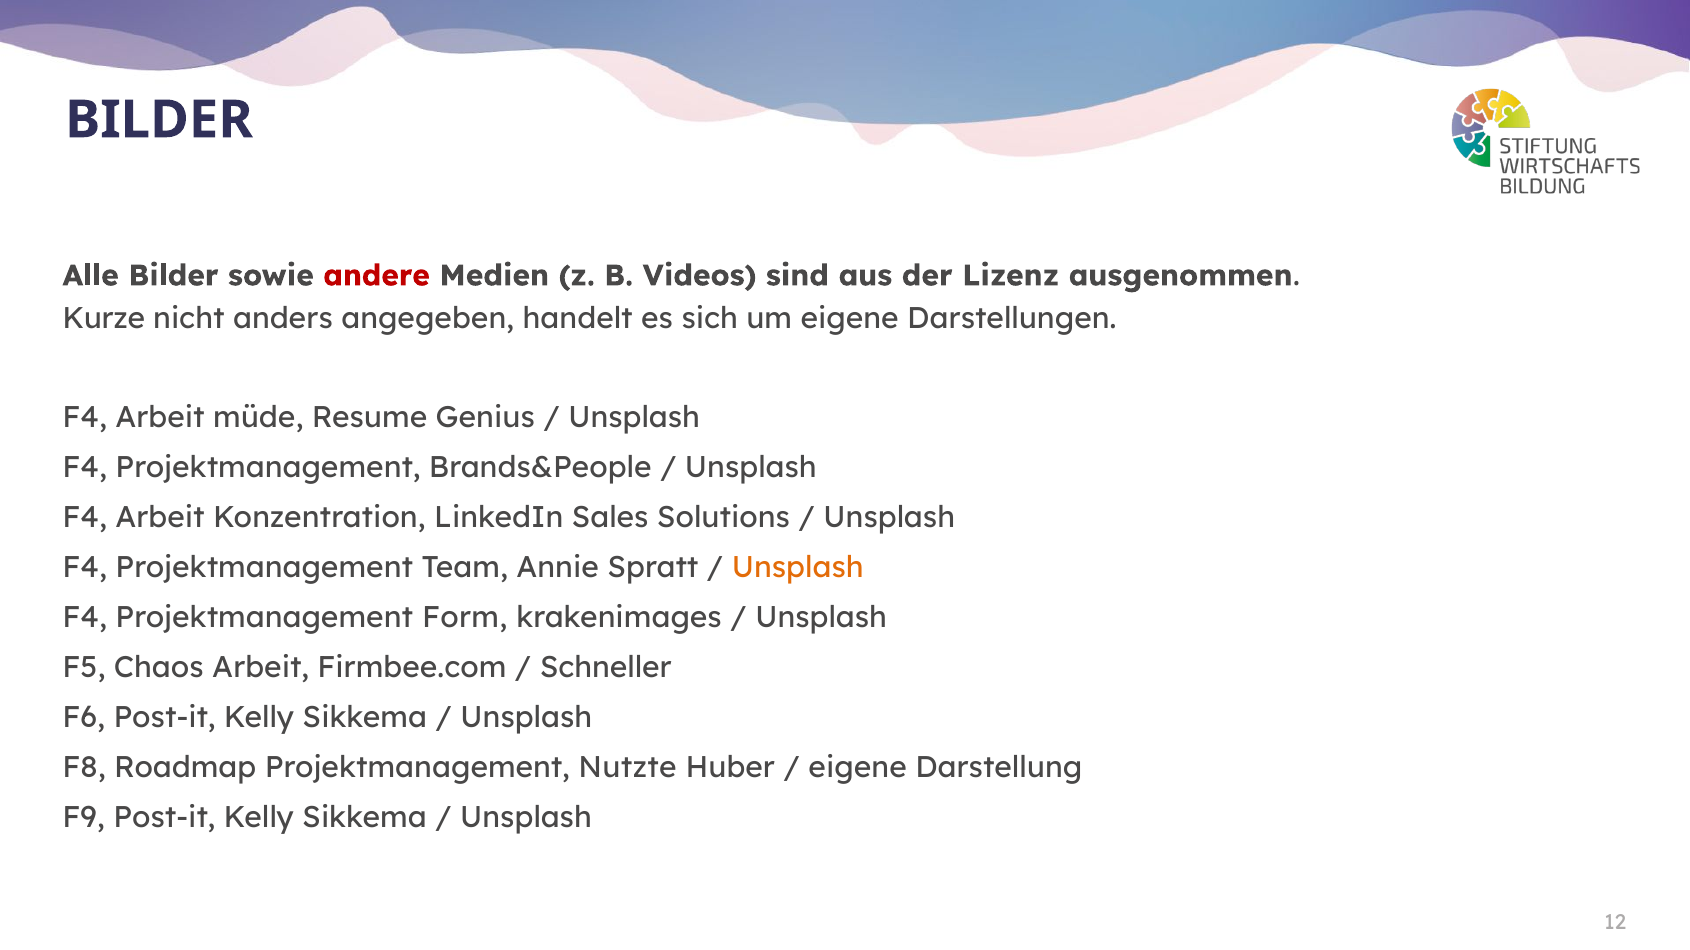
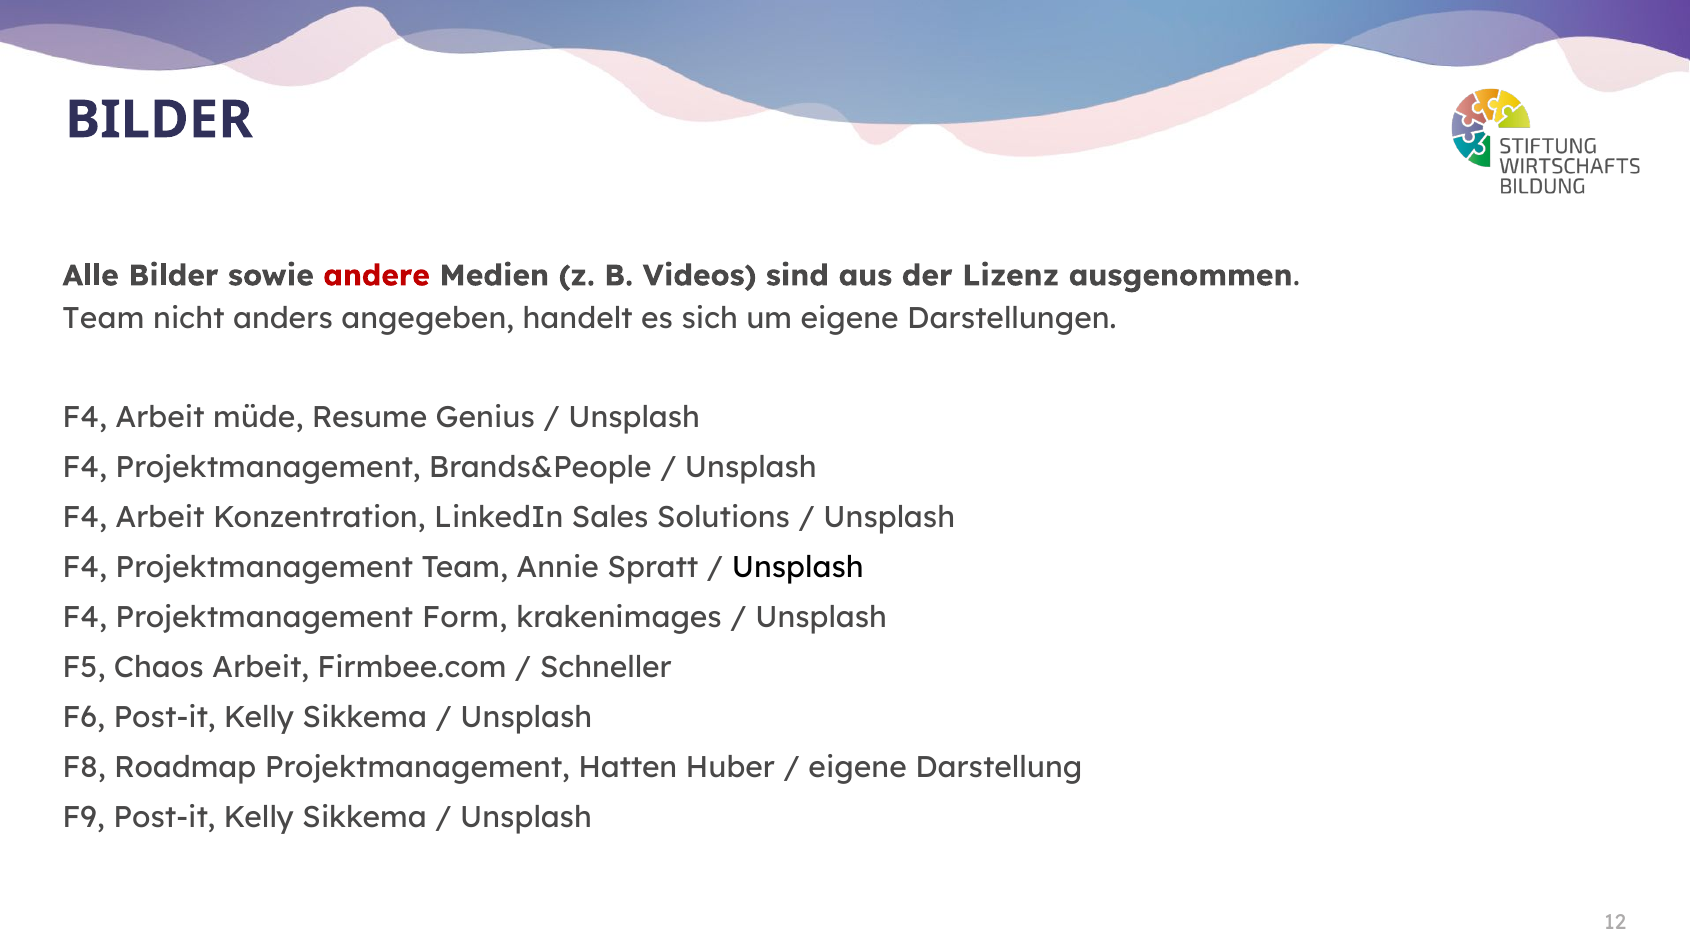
Kurze at (104, 319): Kurze -> Team
Unsplash at (798, 568) colour: orange -> black
Nutzte: Nutzte -> Hatten
